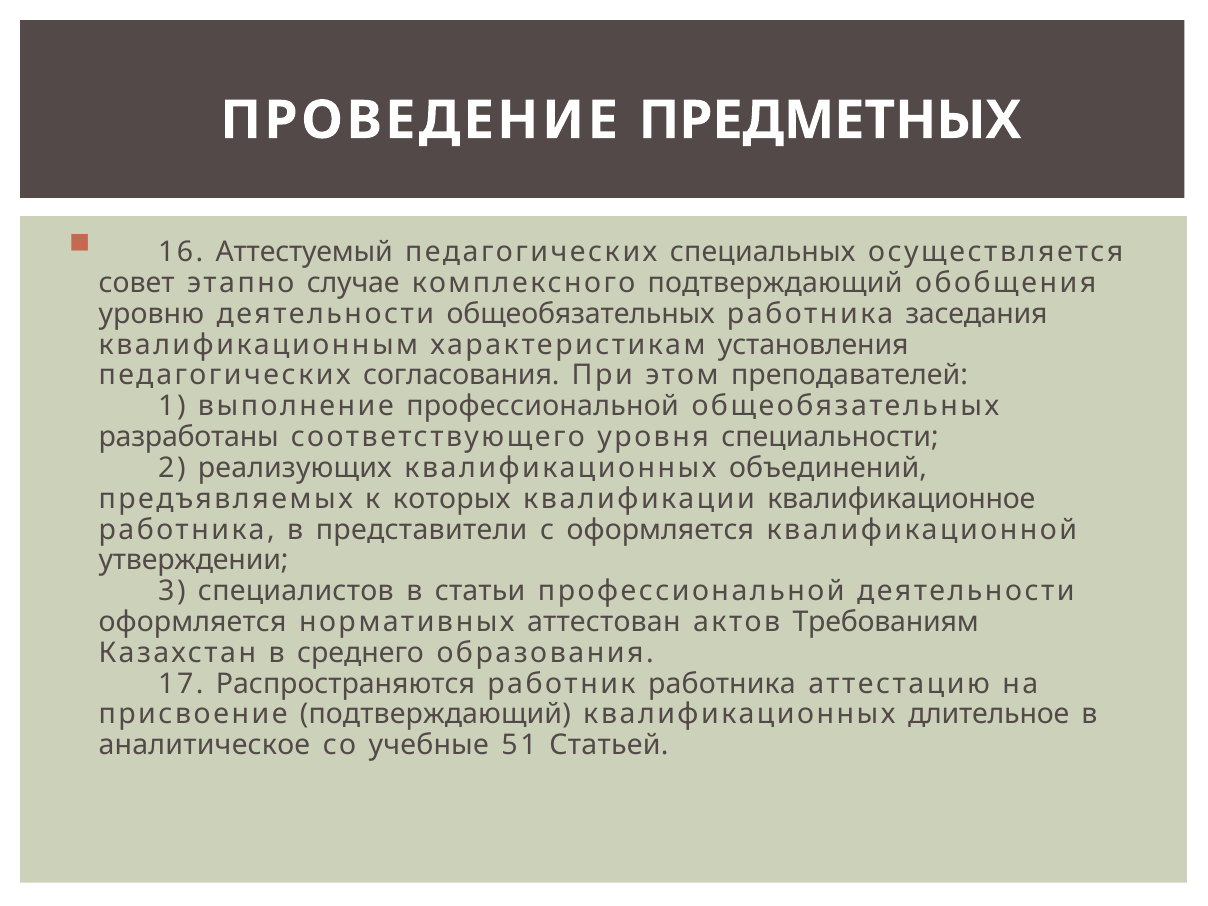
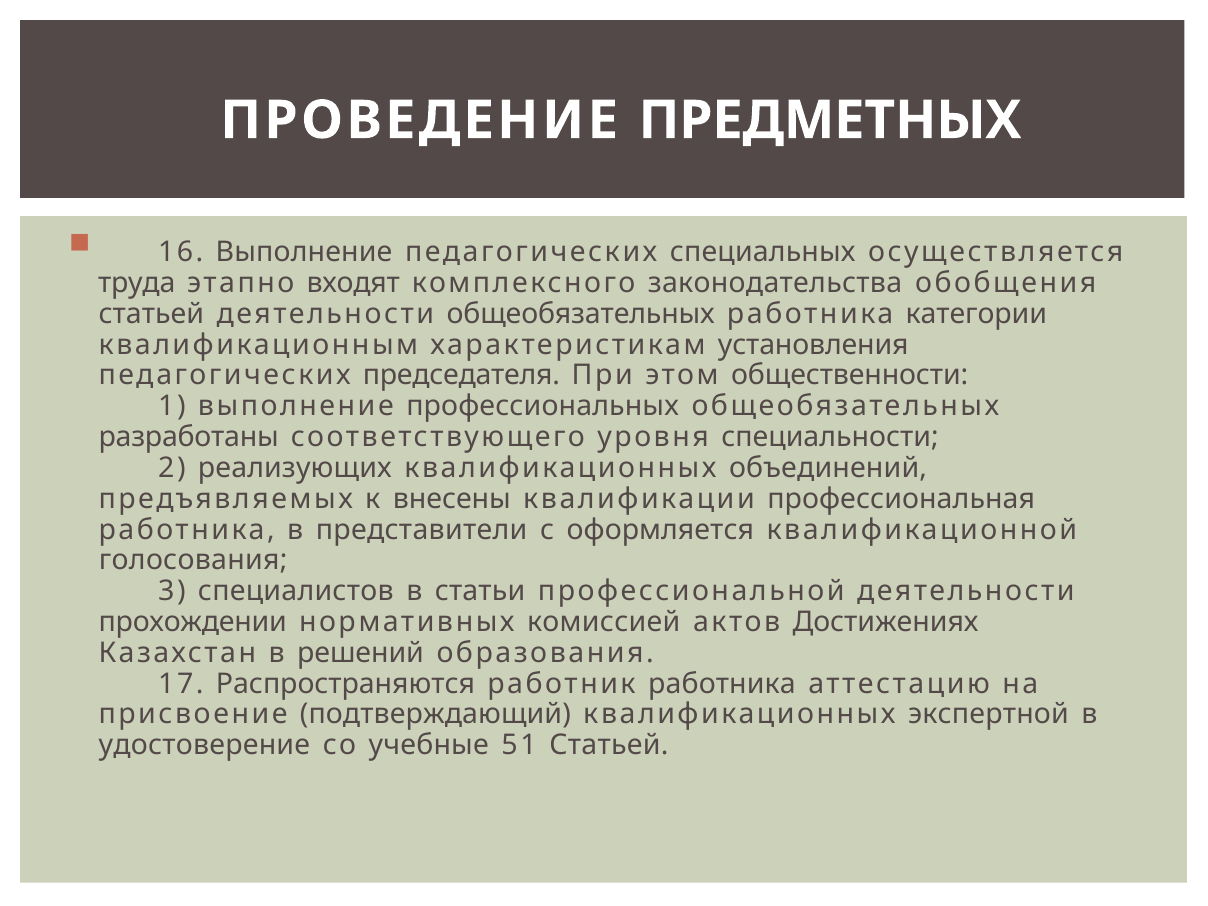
16 Аттестуемый: Аттестуемый -> Выполнение
совет: совет -> труда
случае: случае -> входят
комплексного подтверждающий: подтверждающий -> законодательства
уровню at (151, 314): уровню -> статьей
заседания: заседания -> категории
согласования: согласования -> председателя
преподавателей: преподавателей -> общественности
выполнение профессиональной: профессиональной -> профессиональных
которых: которых -> внесены
квалификационное: квалификационное -> профессиональная
утверждении: утверждении -> голосования
оформляется at (193, 622): оформляется -> прохождении
аттестован: аттестован -> комиссией
Требованиям: Требованиям -> Достижениях
среднего: среднего -> решений
длительное: длительное -> экспертной
аналитическое: аналитическое -> удостоверение
